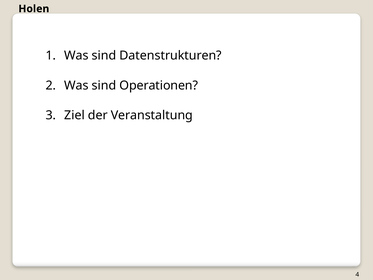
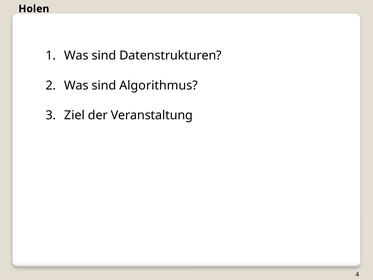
Operationen: Operationen -> Algorithmus
